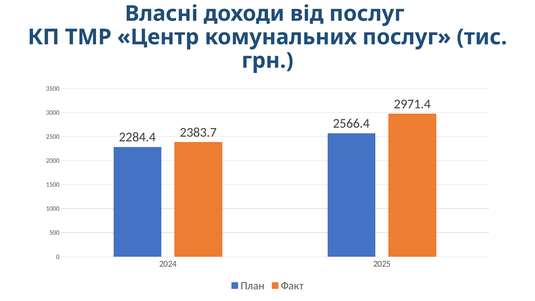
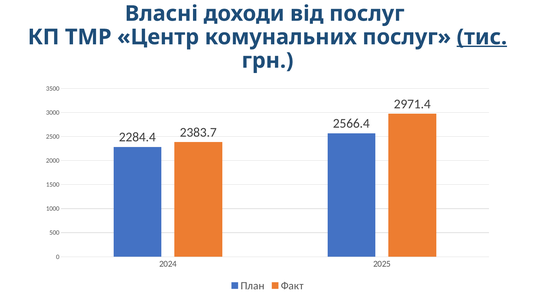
тис underline: none -> present
